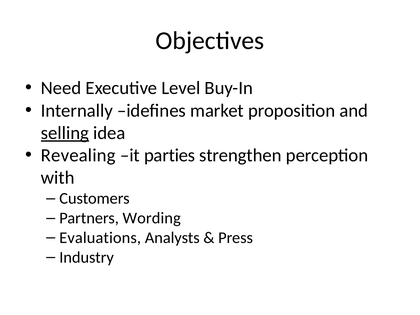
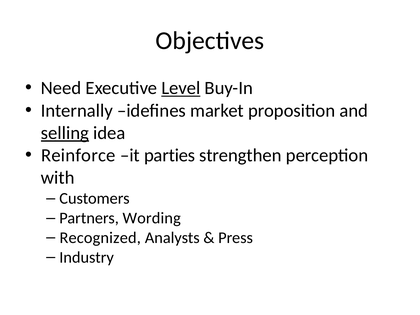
Level underline: none -> present
Revealing: Revealing -> Reinforce
Evaluations: Evaluations -> Recognized
